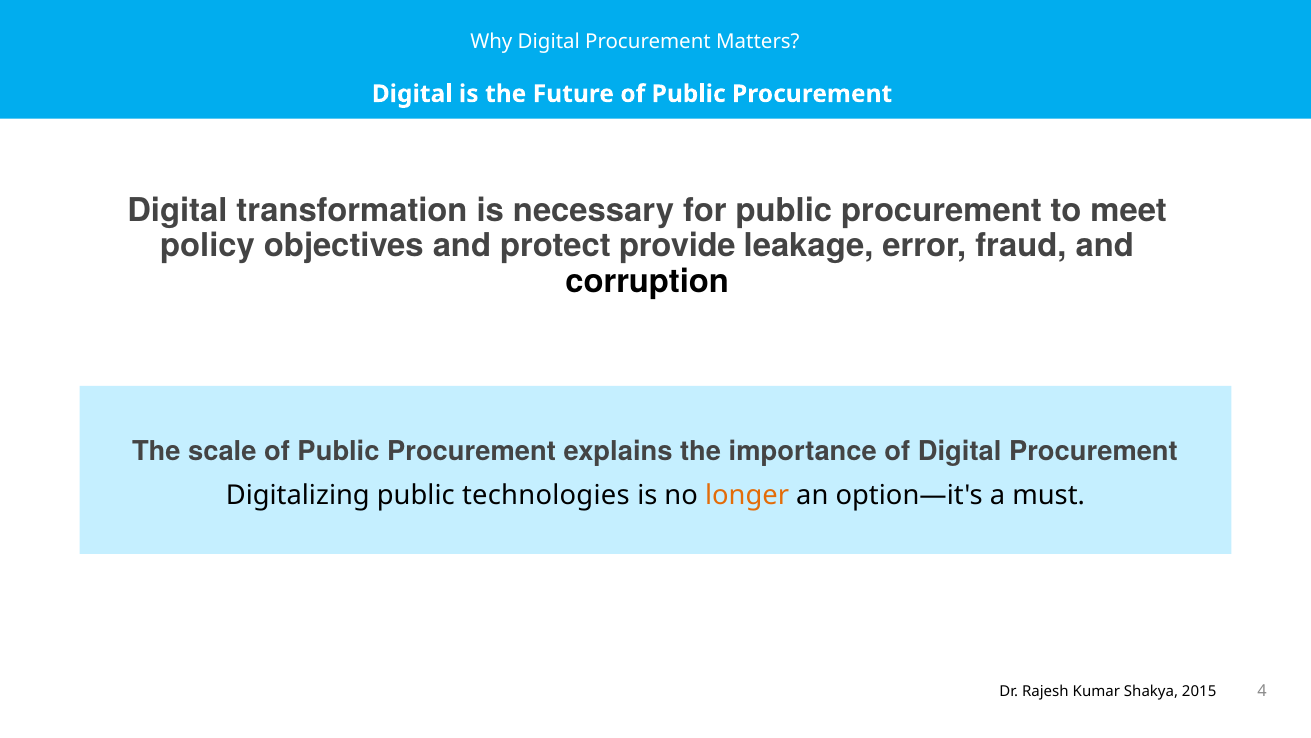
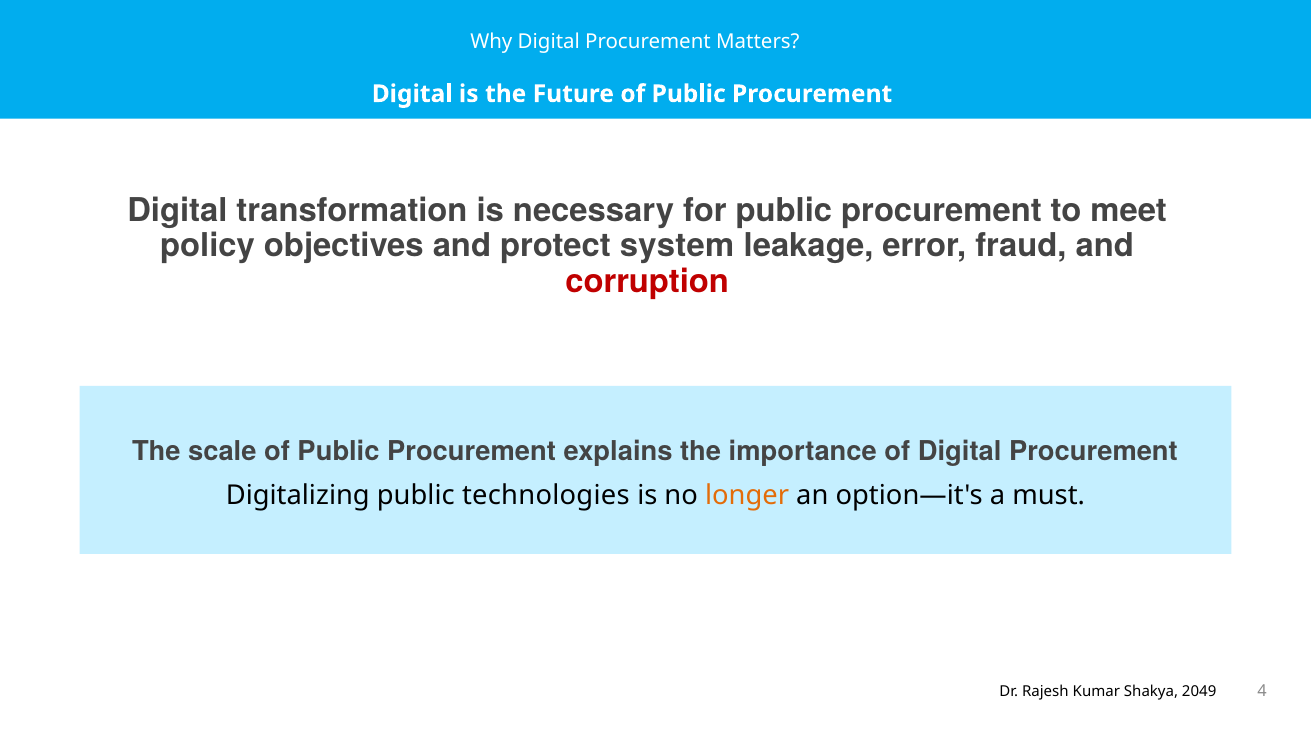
provide: provide -> system
corruption colour: black -> red
2015: 2015 -> 2049
